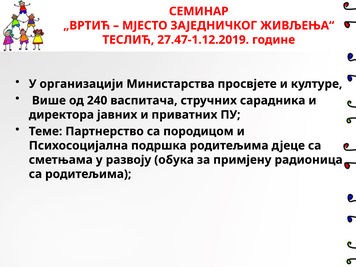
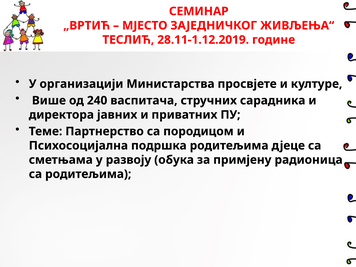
27.47-1.12.2019: 27.47-1.12.2019 -> 28.11-1.12.2019
